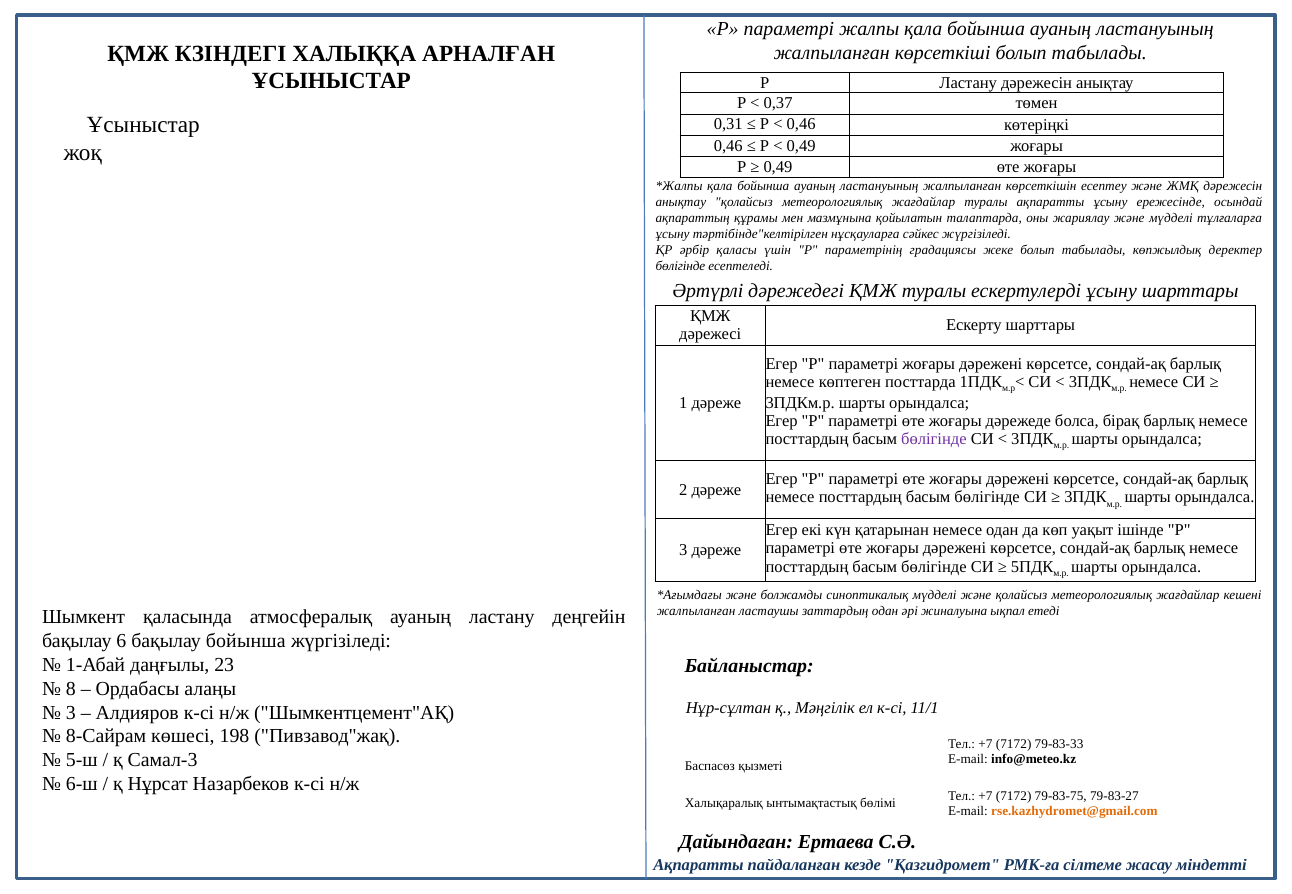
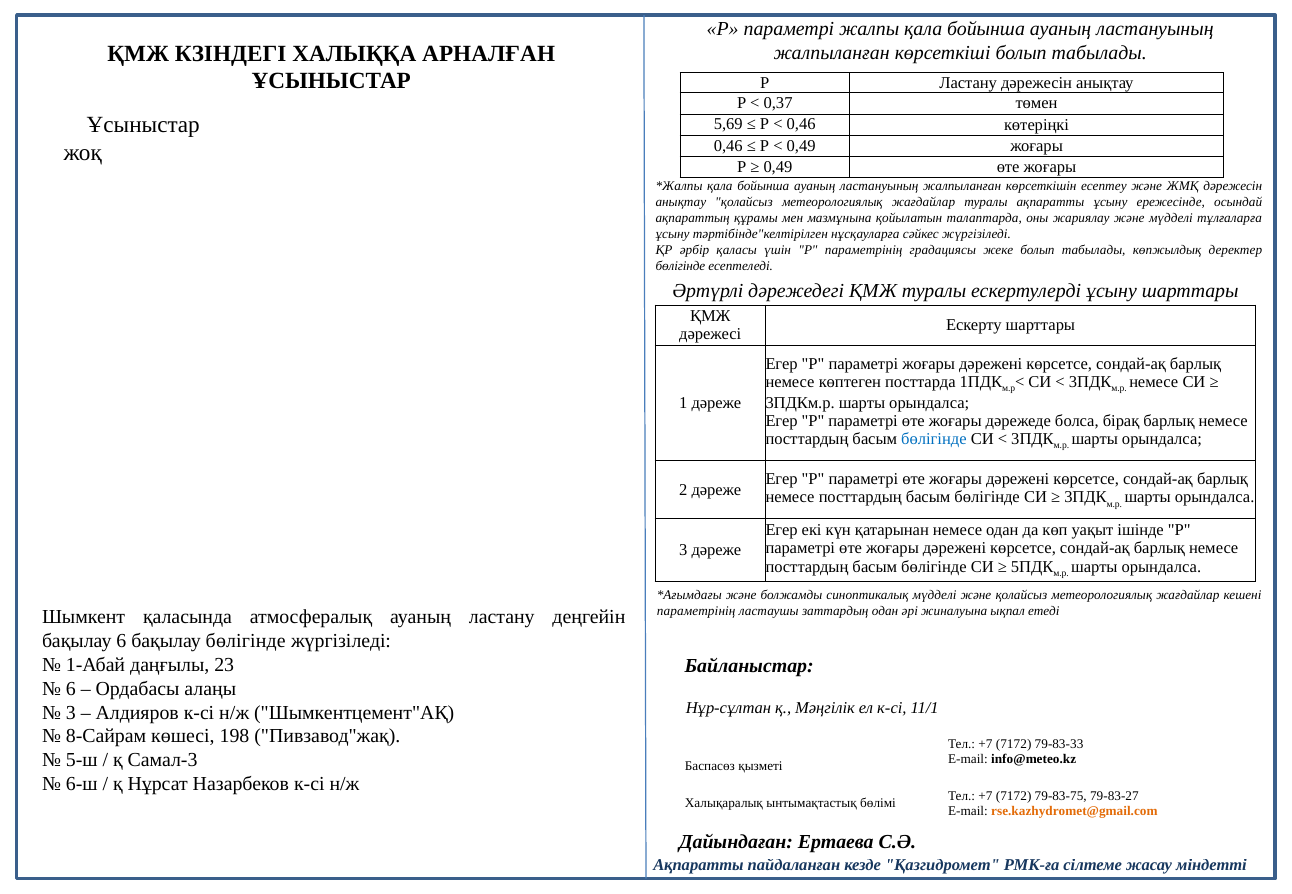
0,31: 0,31 -> 5,69
бөлігінде at (934, 440) colour: purple -> blue
жалпыланған at (696, 611): жалпыланған -> параметрінің
бақылау бойынша: бойынша -> бөлігінде
8 at (71, 689): 8 -> 6
